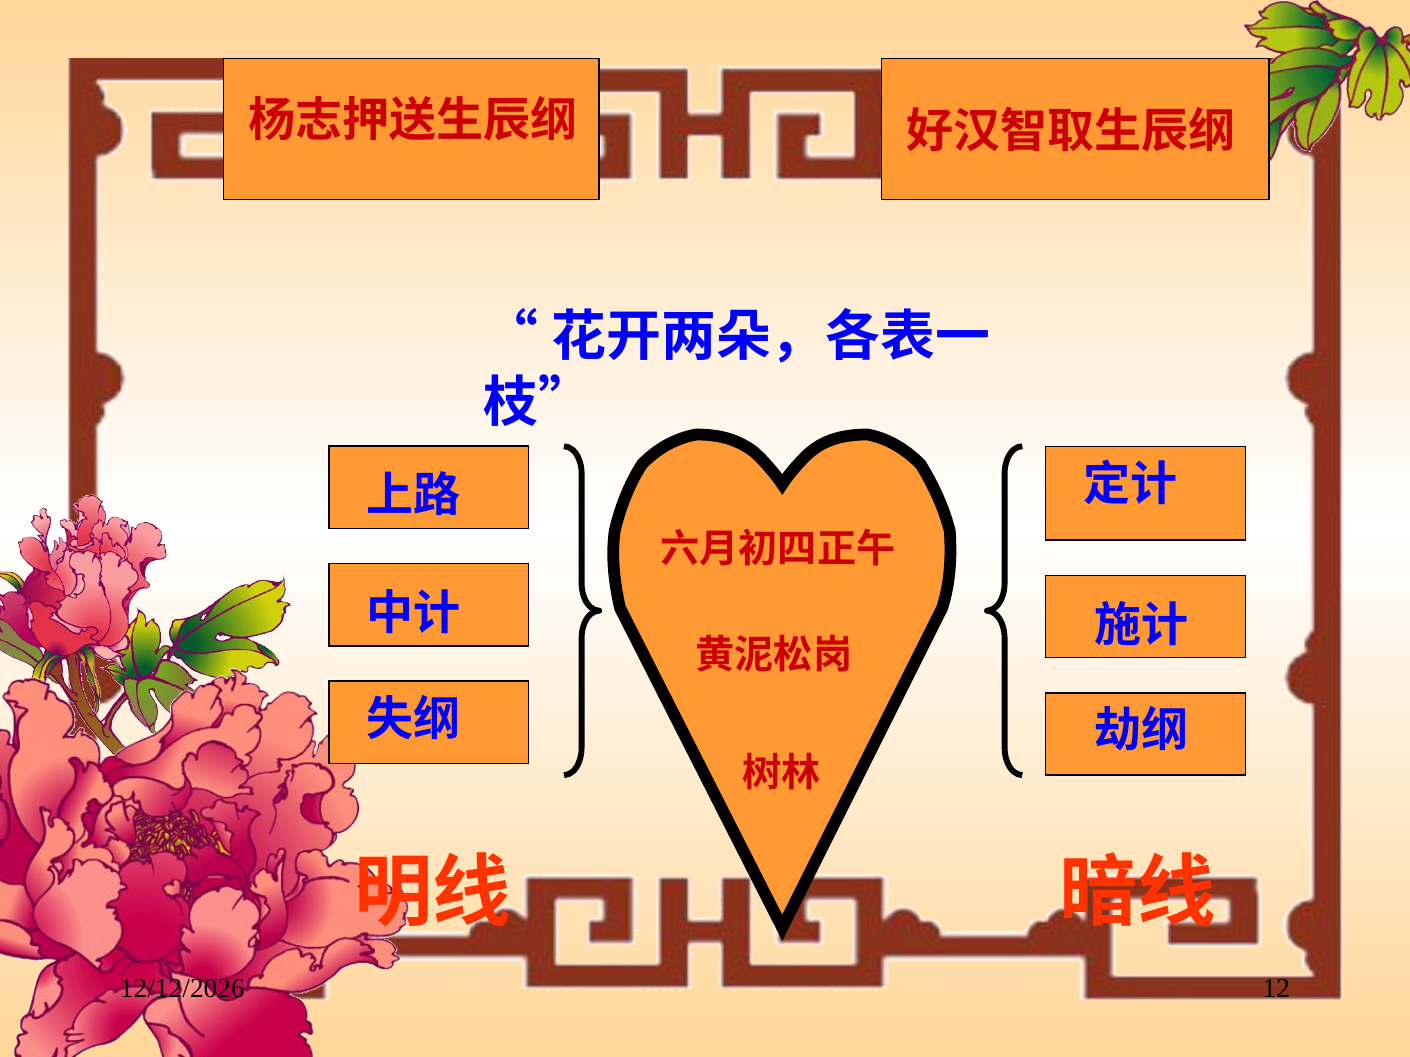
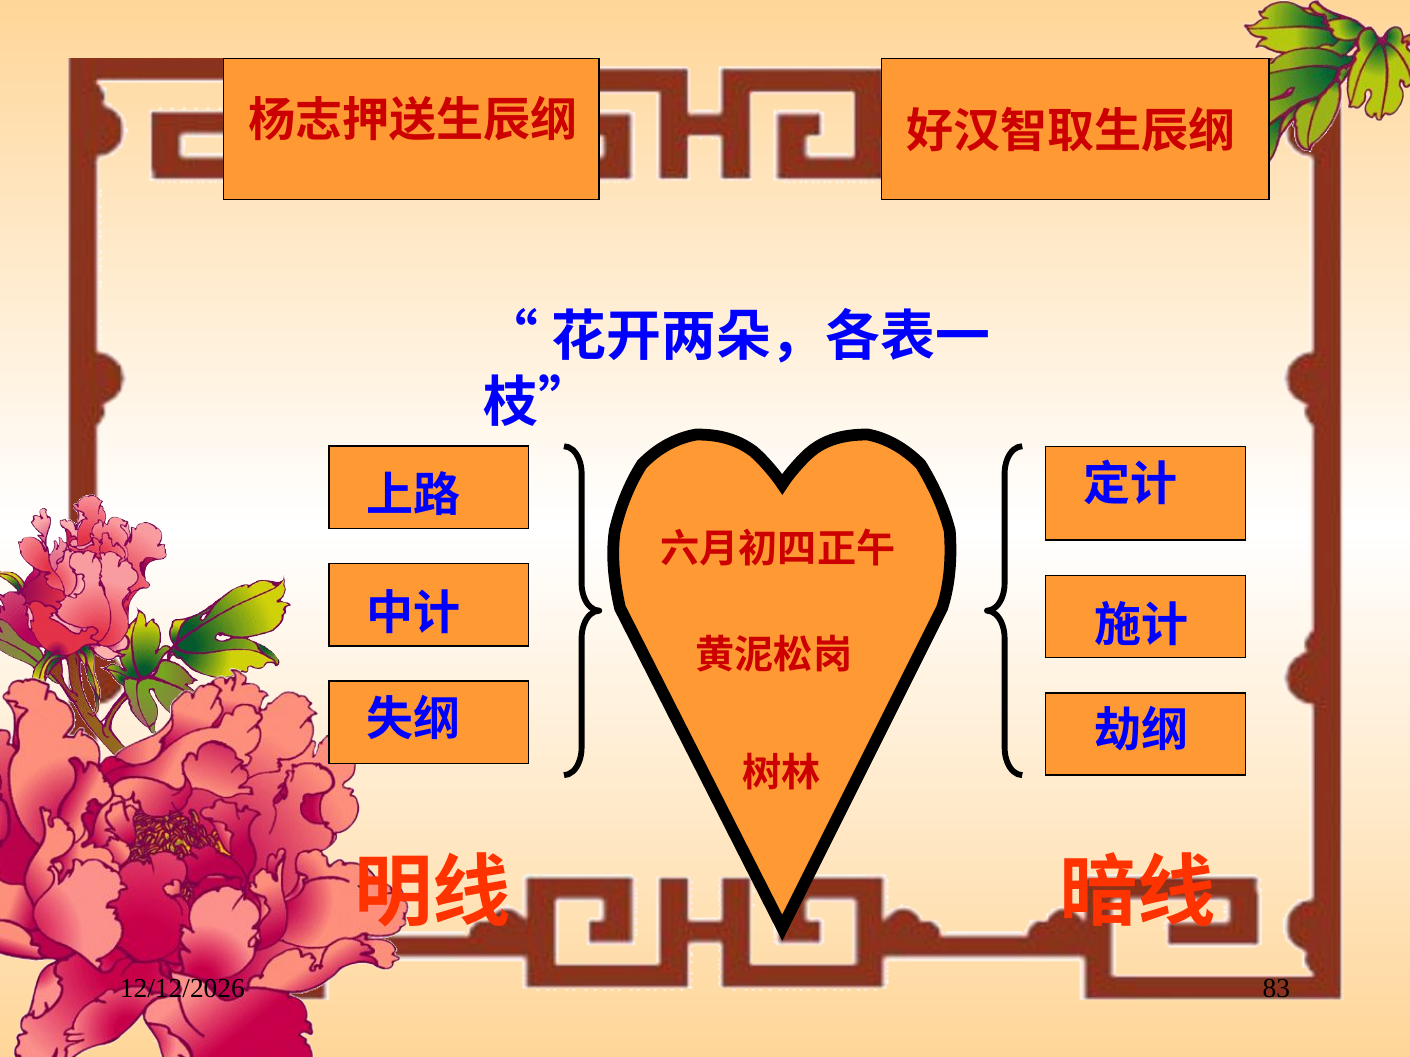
12: 12 -> 83
